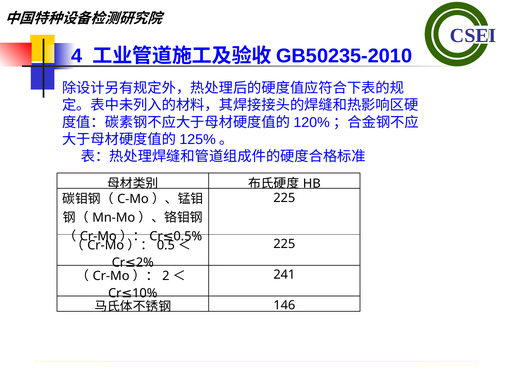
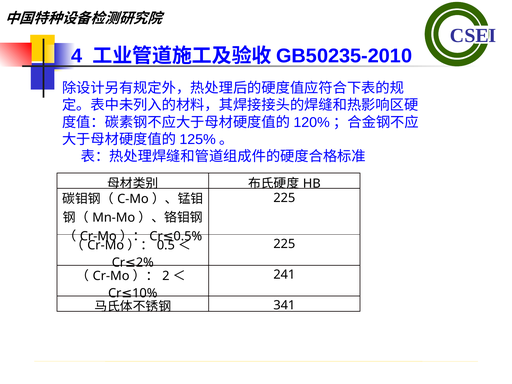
146: 146 -> 341
